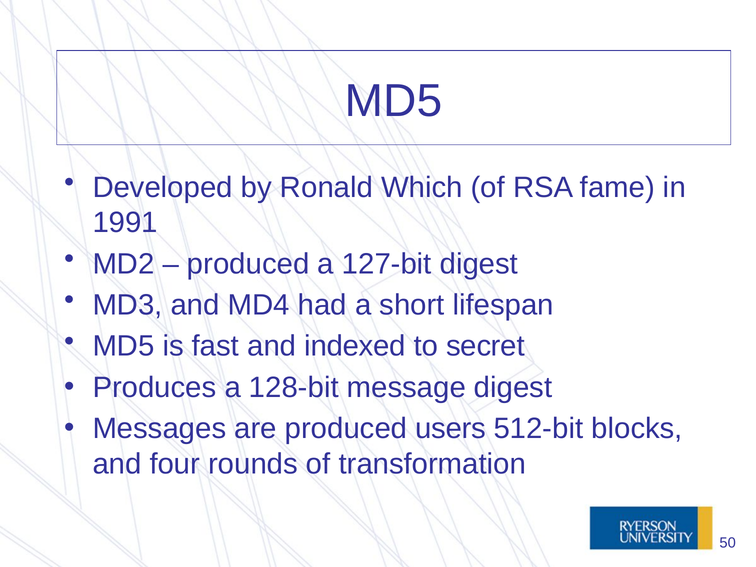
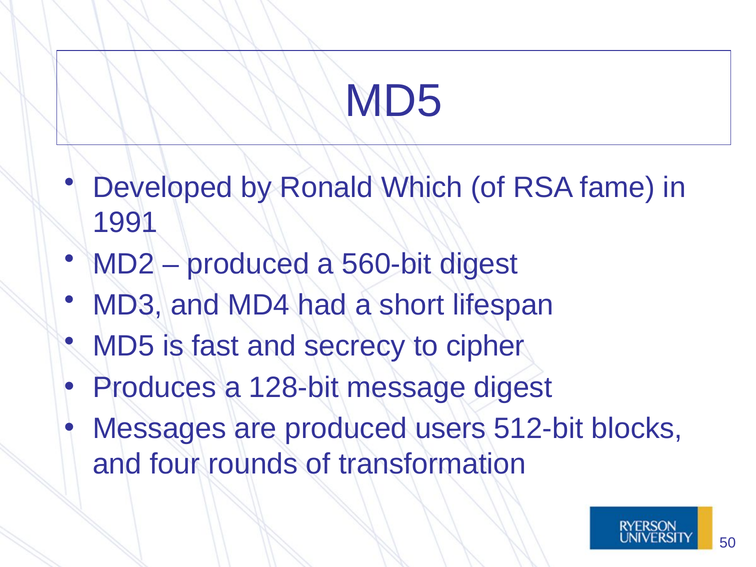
127-bit: 127-bit -> 560-bit
indexed: indexed -> secrecy
secret: secret -> cipher
